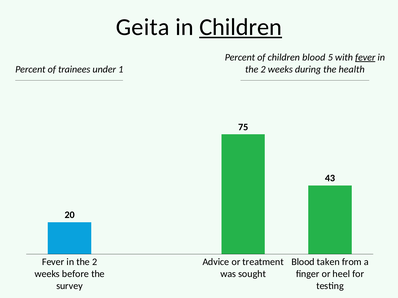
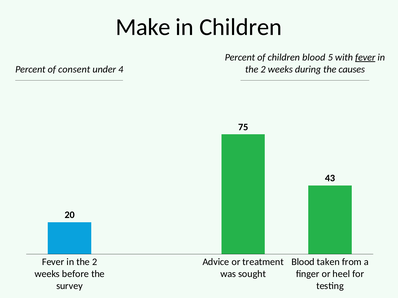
Geita: Geita -> Make
Children at (241, 27) underline: present -> none
health: health -> causes
trainees: trainees -> consent
1: 1 -> 4
